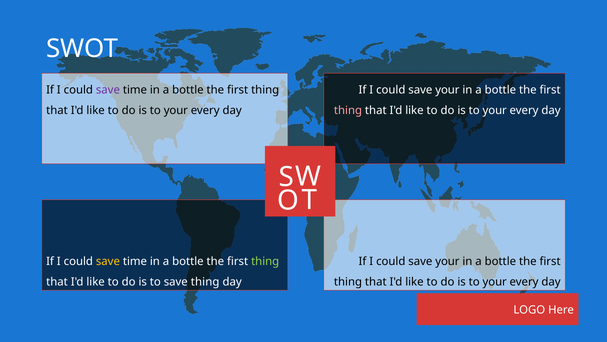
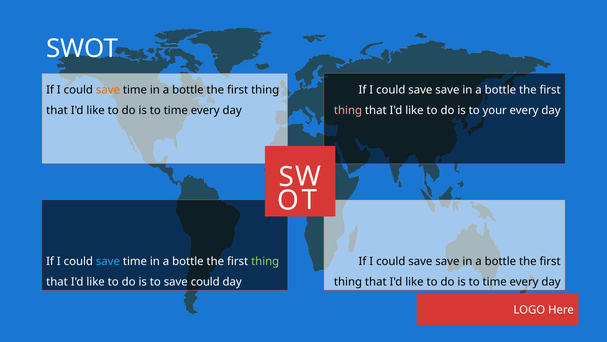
save at (108, 90) colour: purple -> orange
your at (447, 90): your -> save
your at (176, 110): your -> time
save at (108, 261) colour: yellow -> light blue
your at (447, 261): your -> save
save thing: thing -> could
your at (495, 282): your -> time
